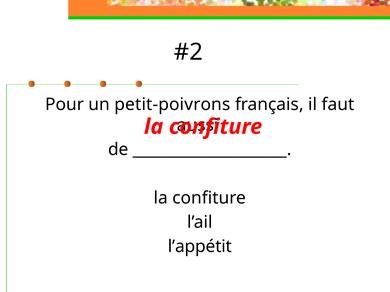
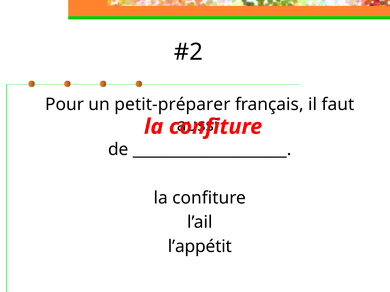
petit-poivrons: petit-poivrons -> petit-préparer
